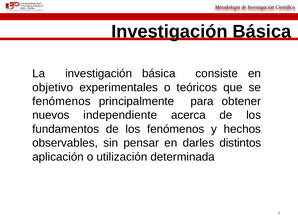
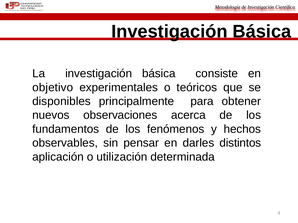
fenómenos at (61, 102): fenómenos -> disponibles
independiente: independiente -> observaciones
